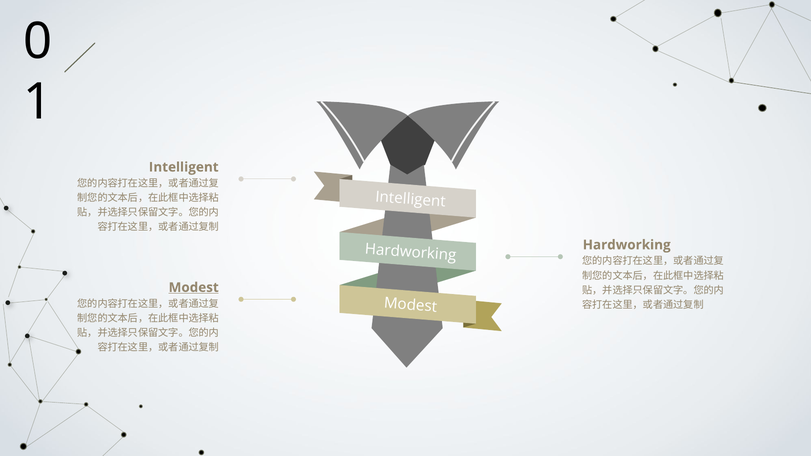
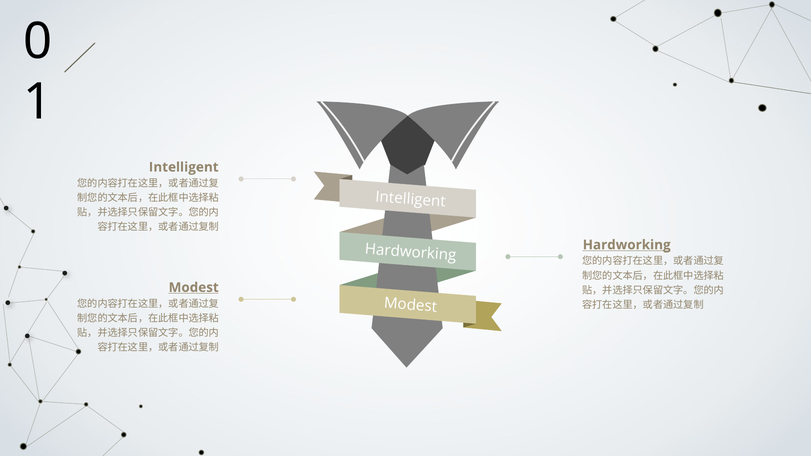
Hardworking at (627, 245) underline: none -> present
